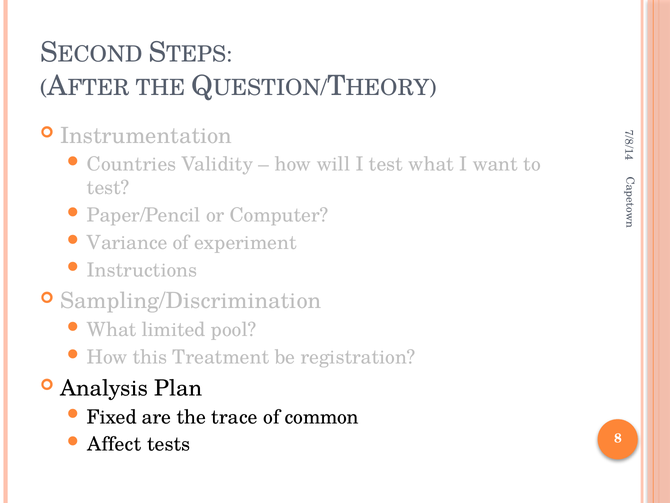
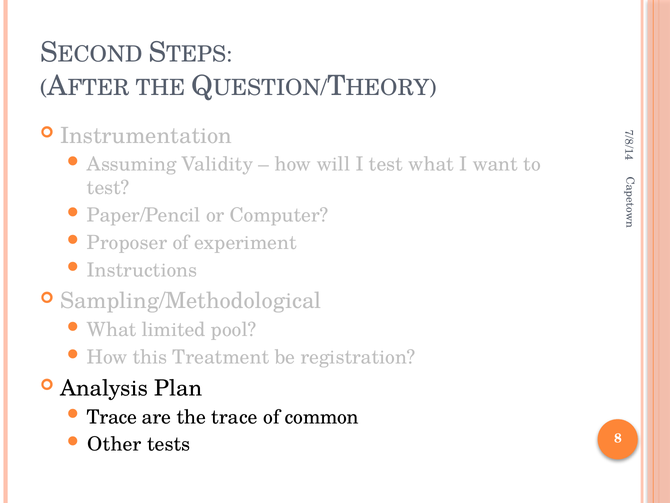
Countries: Countries -> Assuming
Variance: Variance -> Proposer
Sampling/Discrimination: Sampling/Discrimination -> Sampling/Methodological
Fixed at (112, 417): Fixed -> Trace
Affect: Affect -> Other
